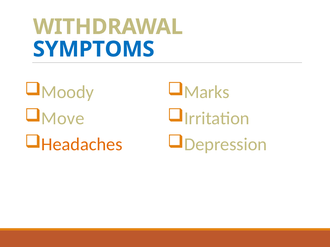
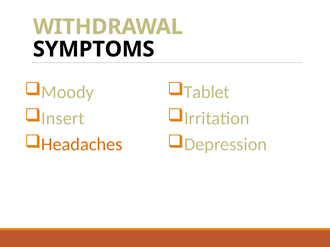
SYMPTOMS colour: blue -> black
Marks: Marks -> Tablet
Move: Move -> Insert
